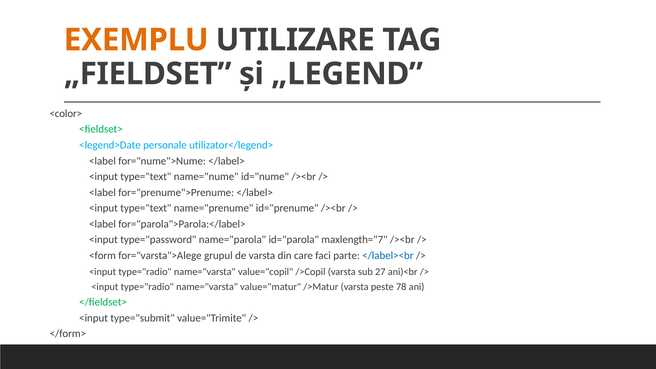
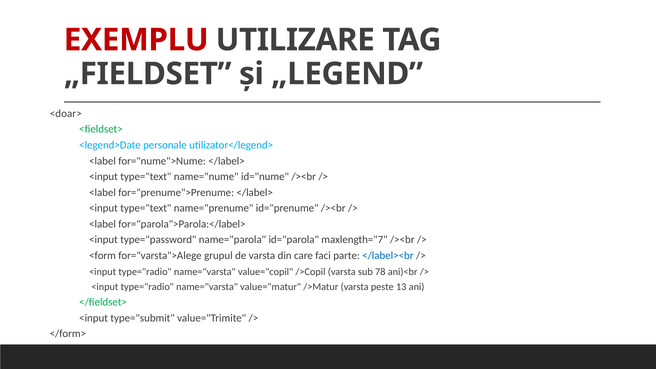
EXEMPLU colour: orange -> red
<color>: <color> -> <doar>
27: 27 -> 78
78: 78 -> 13
